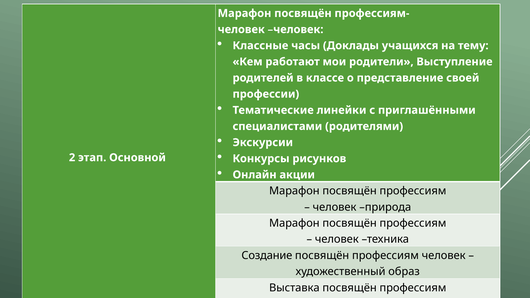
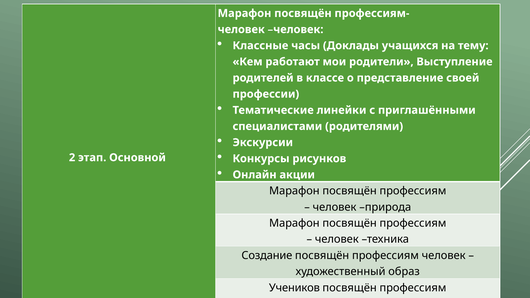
Выставка: Выставка -> Учеников
